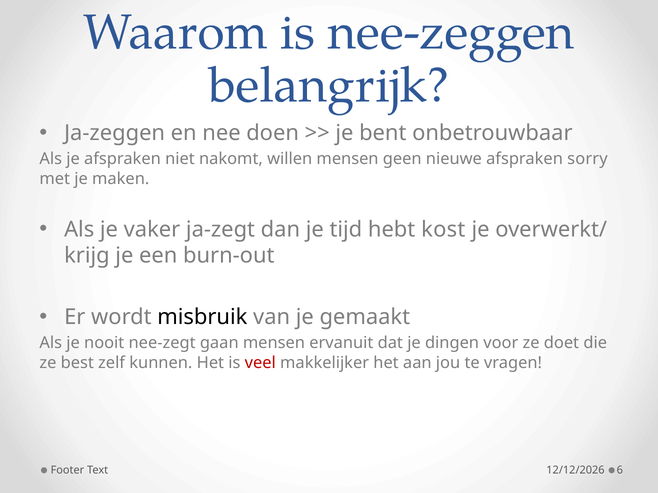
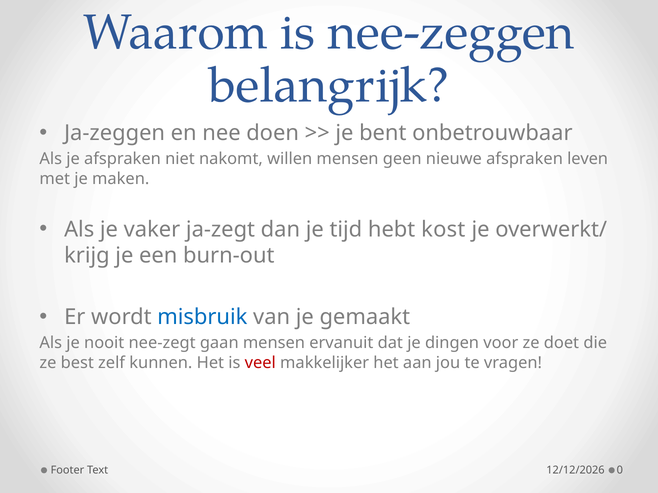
sorry: sorry -> leven
misbruik colour: black -> blue
6: 6 -> 0
